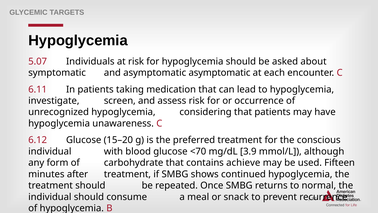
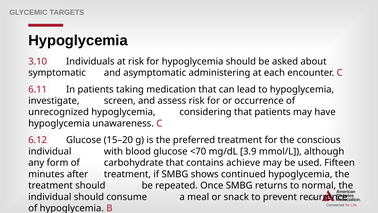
5.07: 5.07 -> 3.10
asymptomatic asymptomatic: asymptomatic -> administering
